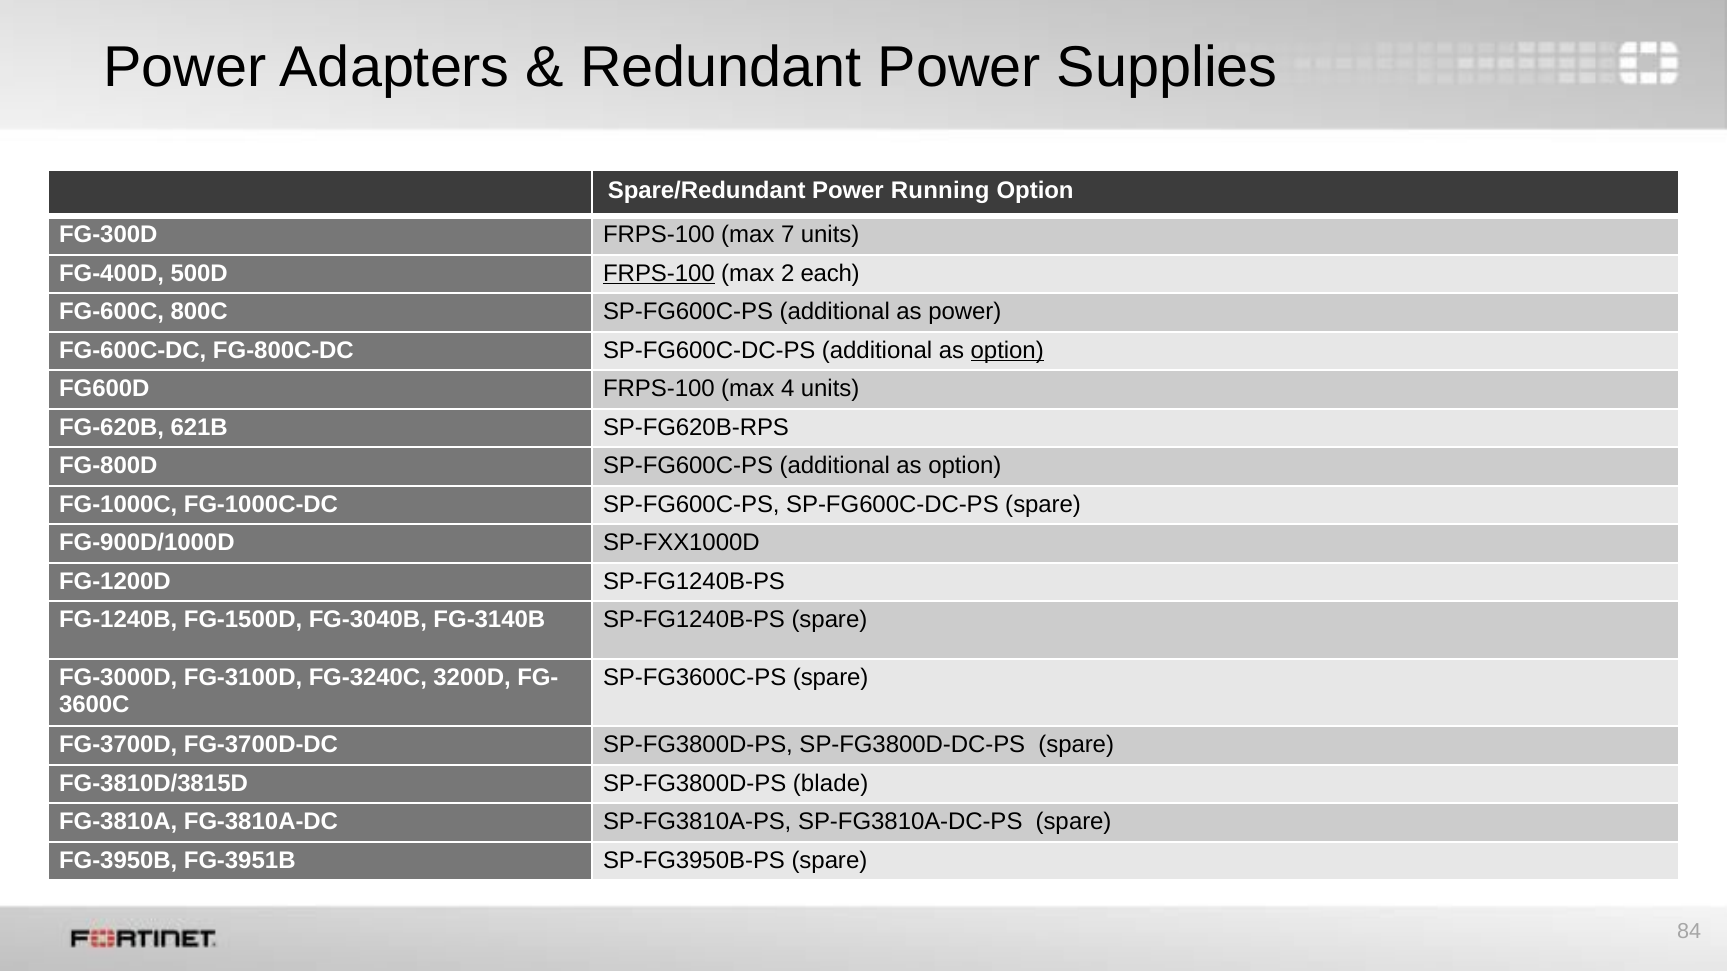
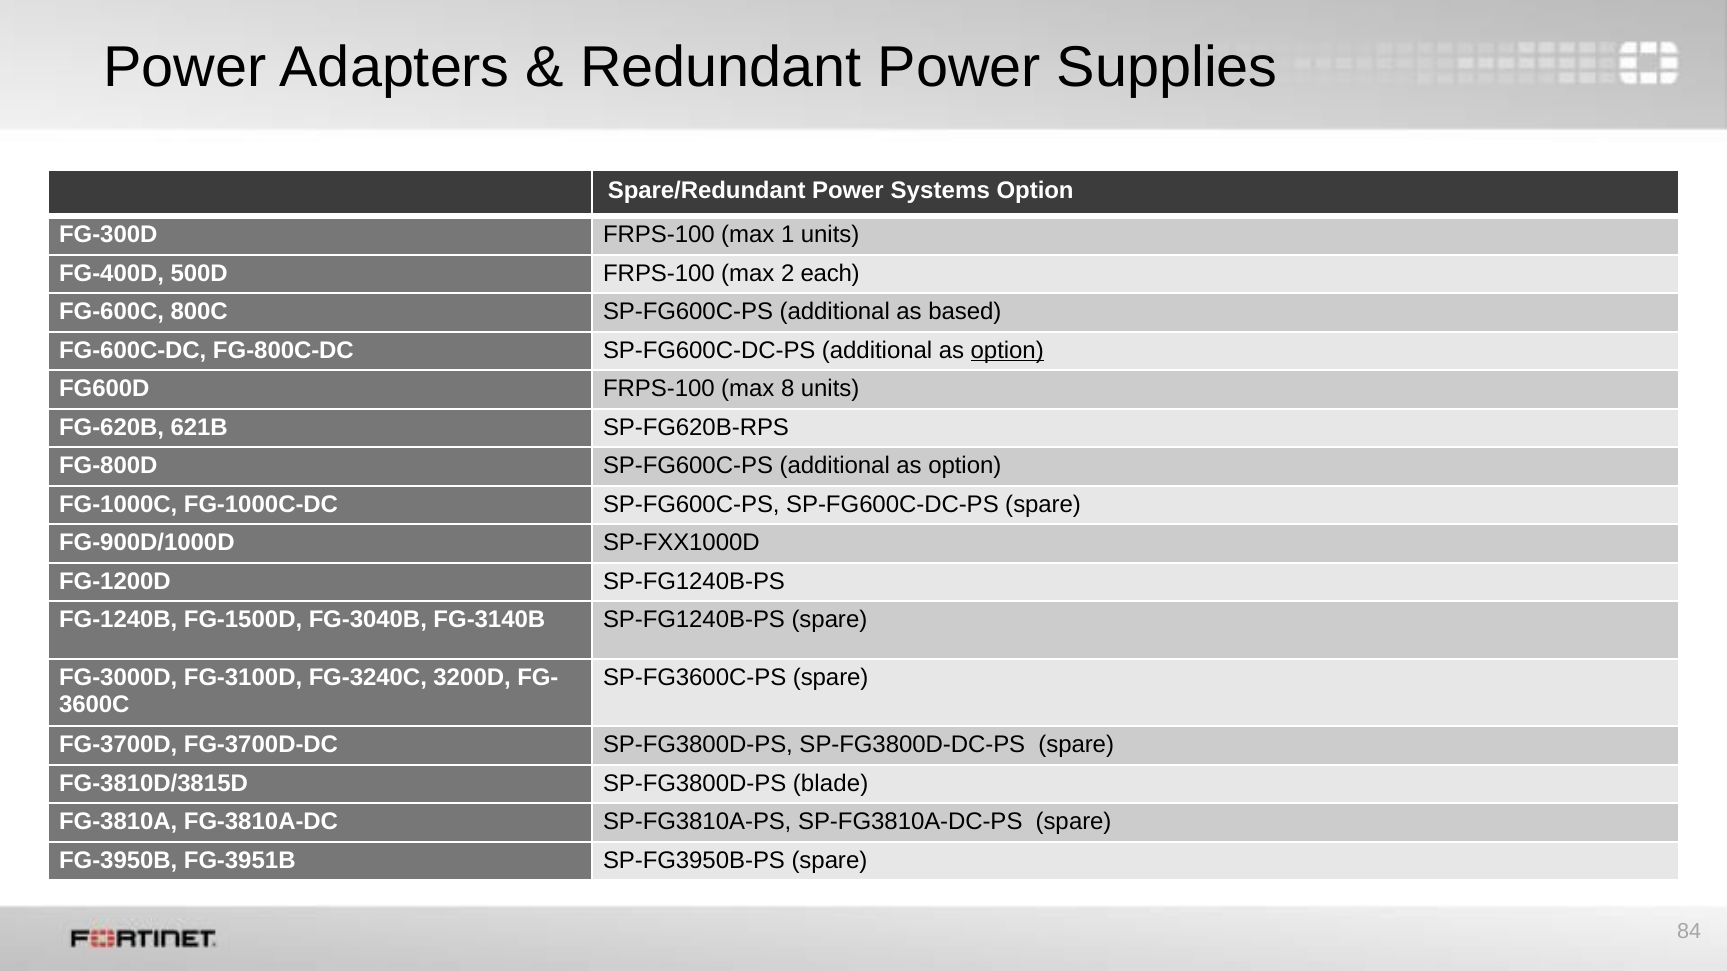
Running: Running -> Systems
7: 7 -> 1
FRPS-100 at (659, 273) underline: present -> none
as power: power -> based
4: 4 -> 8
